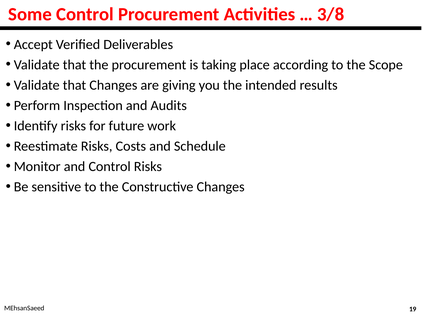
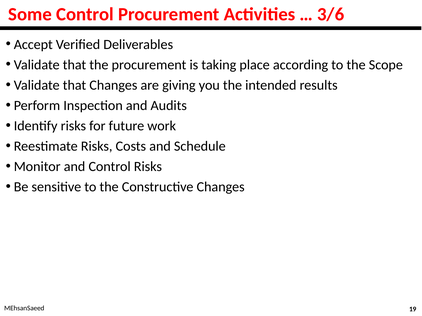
3/8: 3/8 -> 3/6
